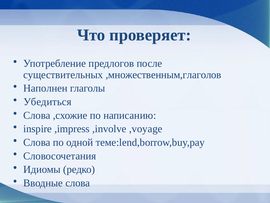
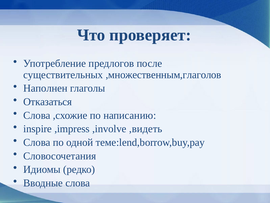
Убедиться: Убедиться -> Отказаться
,voyage: ,voyage -> ,видеть
